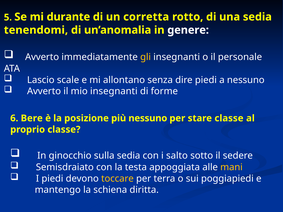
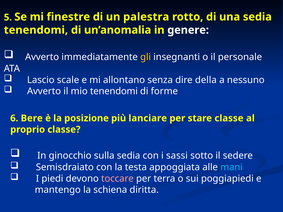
durante: durante -> finestre
corretta: corretta -> palestra
dire piedi: piedi -> della
mio insegnanti: insegnanti -> tenendomi
più nessuno: nessuno -> lanciare
salto: salto -> sassi
mani colour: yellow -> light blue
toccare colour: yellow -> pink
